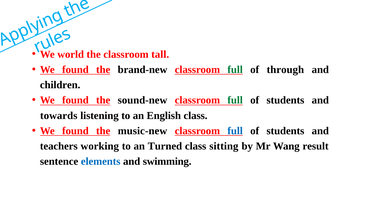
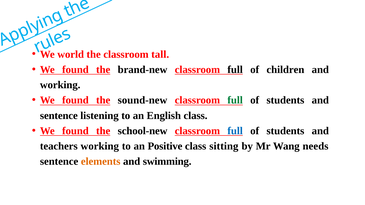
full at (235, 70) colour: green -> black
through: through -> children
children at (60, 85): children -> working
towards at (59, 116): towards -> sentence
music-new: music-new -> school-new
Turned: Turned -> Positive
result: result -> needs
elements colour: blue -> orange
